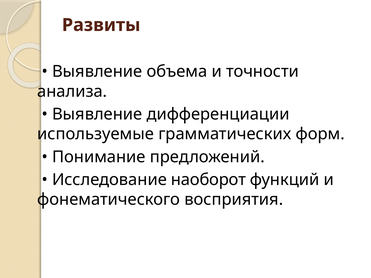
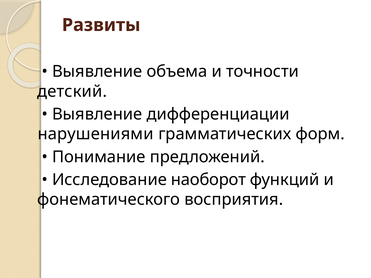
анализа: анализа -> детский
используемые: используемые -> нарушениями
